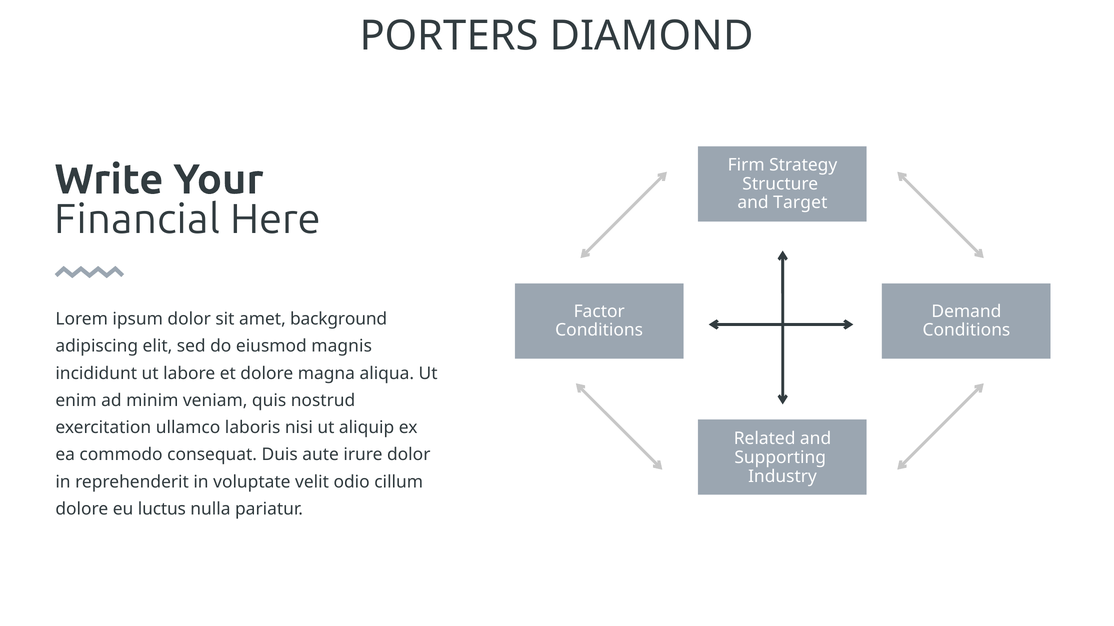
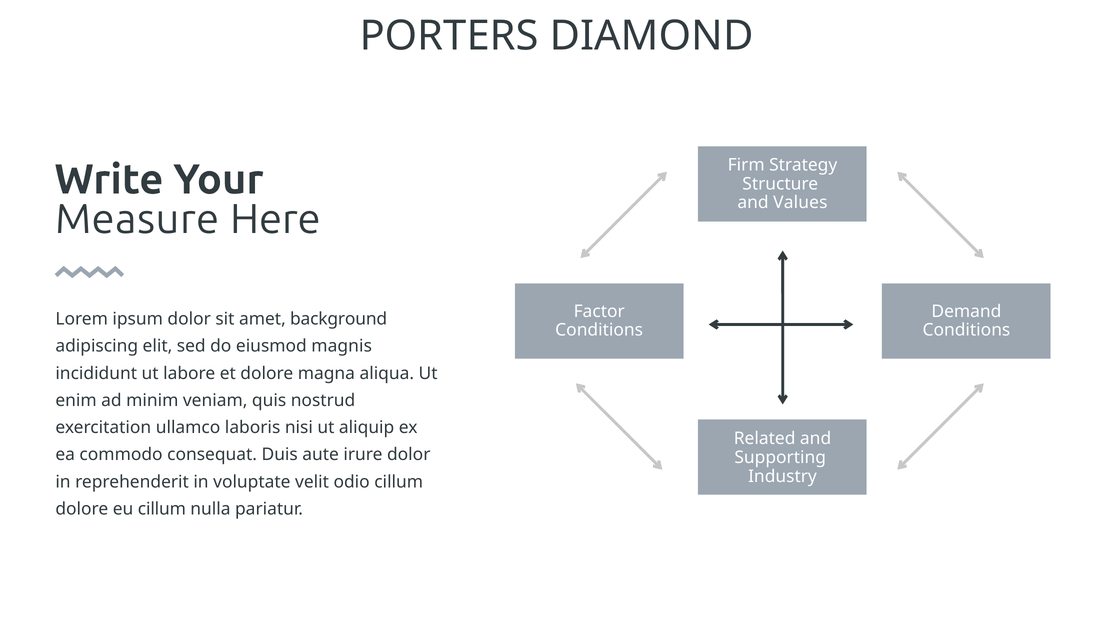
Target: Target -> Values
Financial: Financial -> Measure
eu luctus: luctus -> cillum
